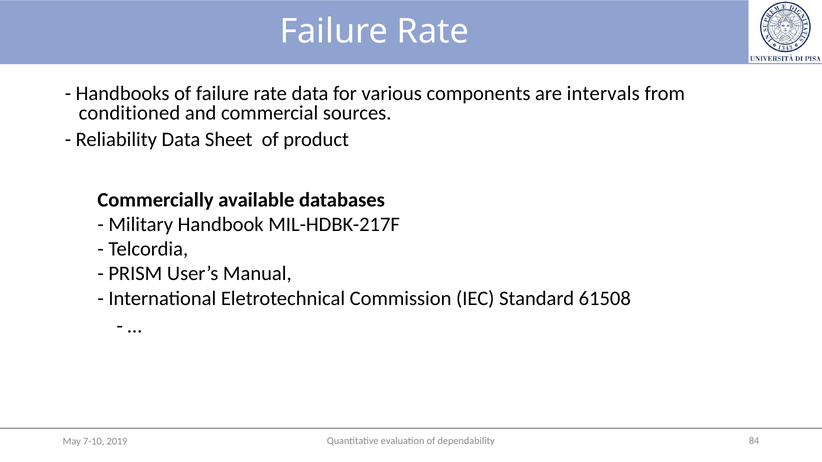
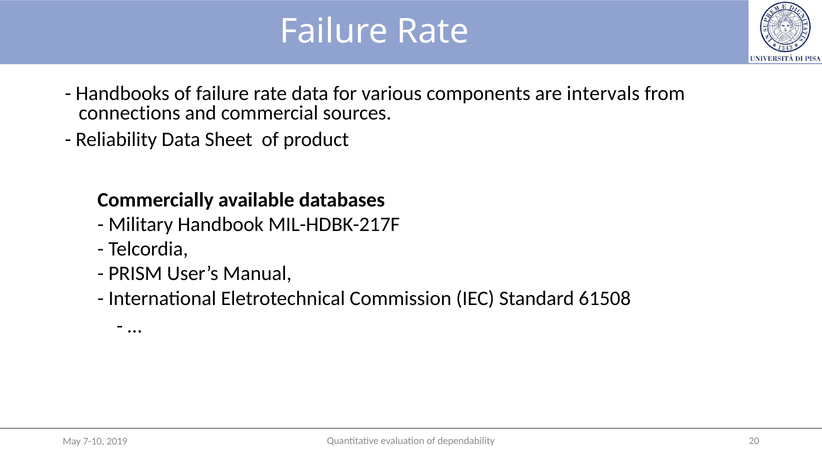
conditioned: conditioned -> connections
84: 84 -> 20
